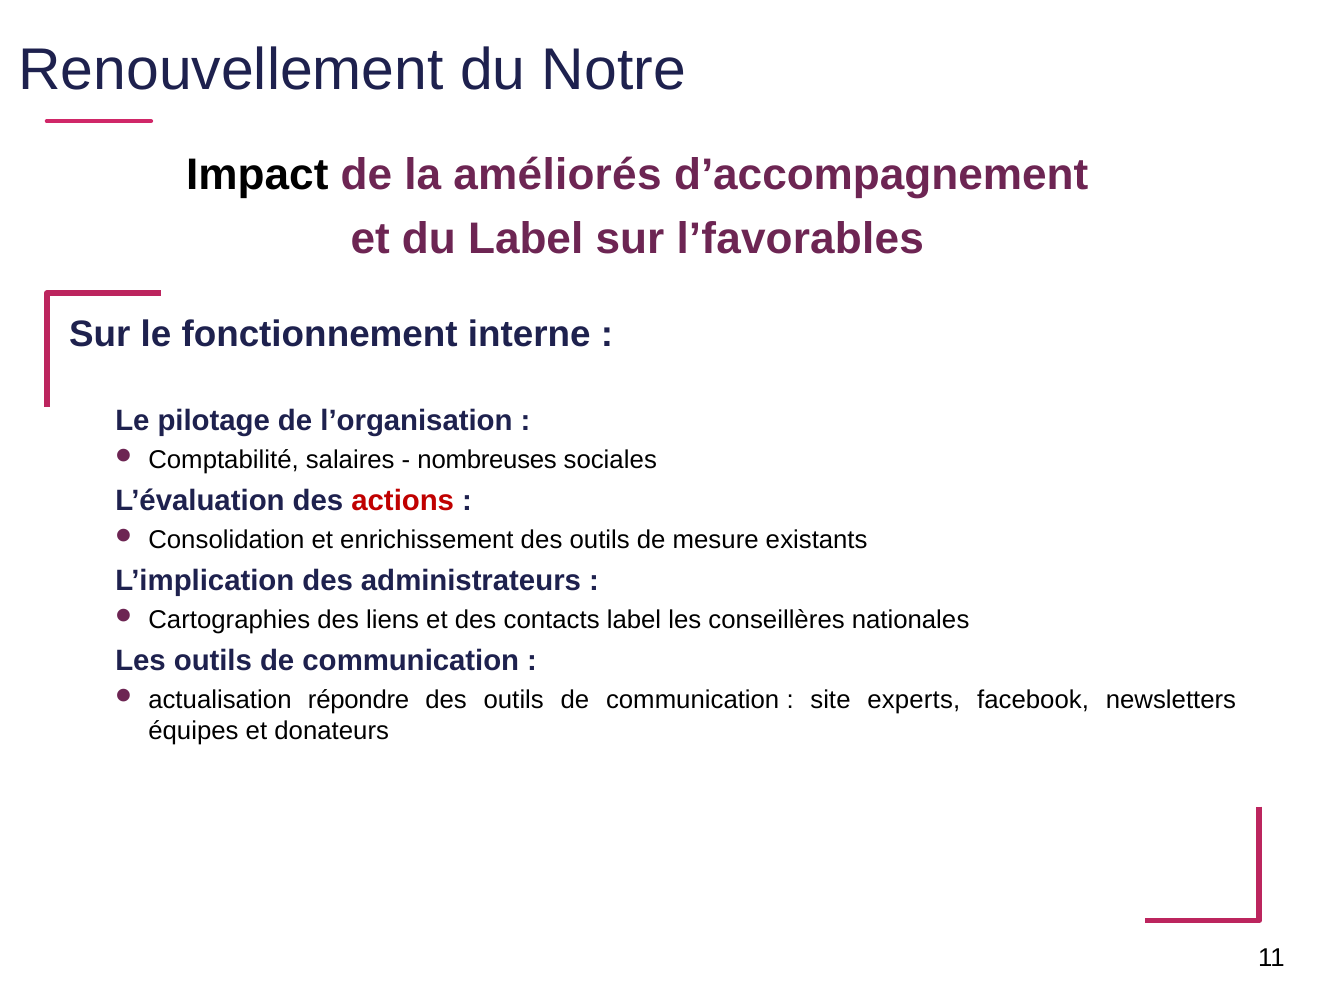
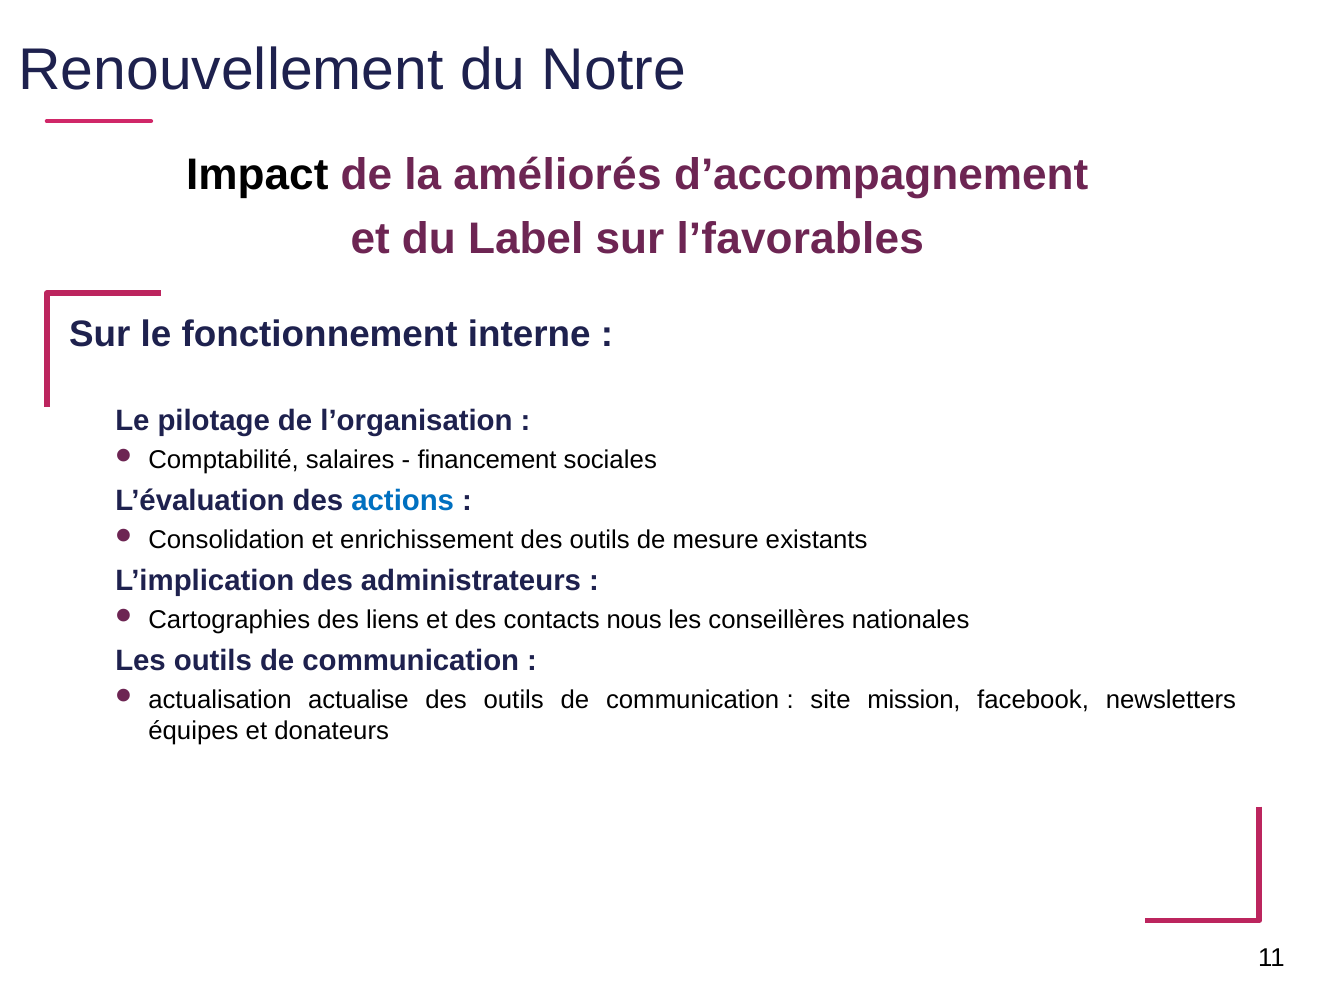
nombreuses: nombreuses -> financement
actions colour: red -> blue
contacts label: label -> nous
répondre: répondre -> actualise
experts: experts -> mission
